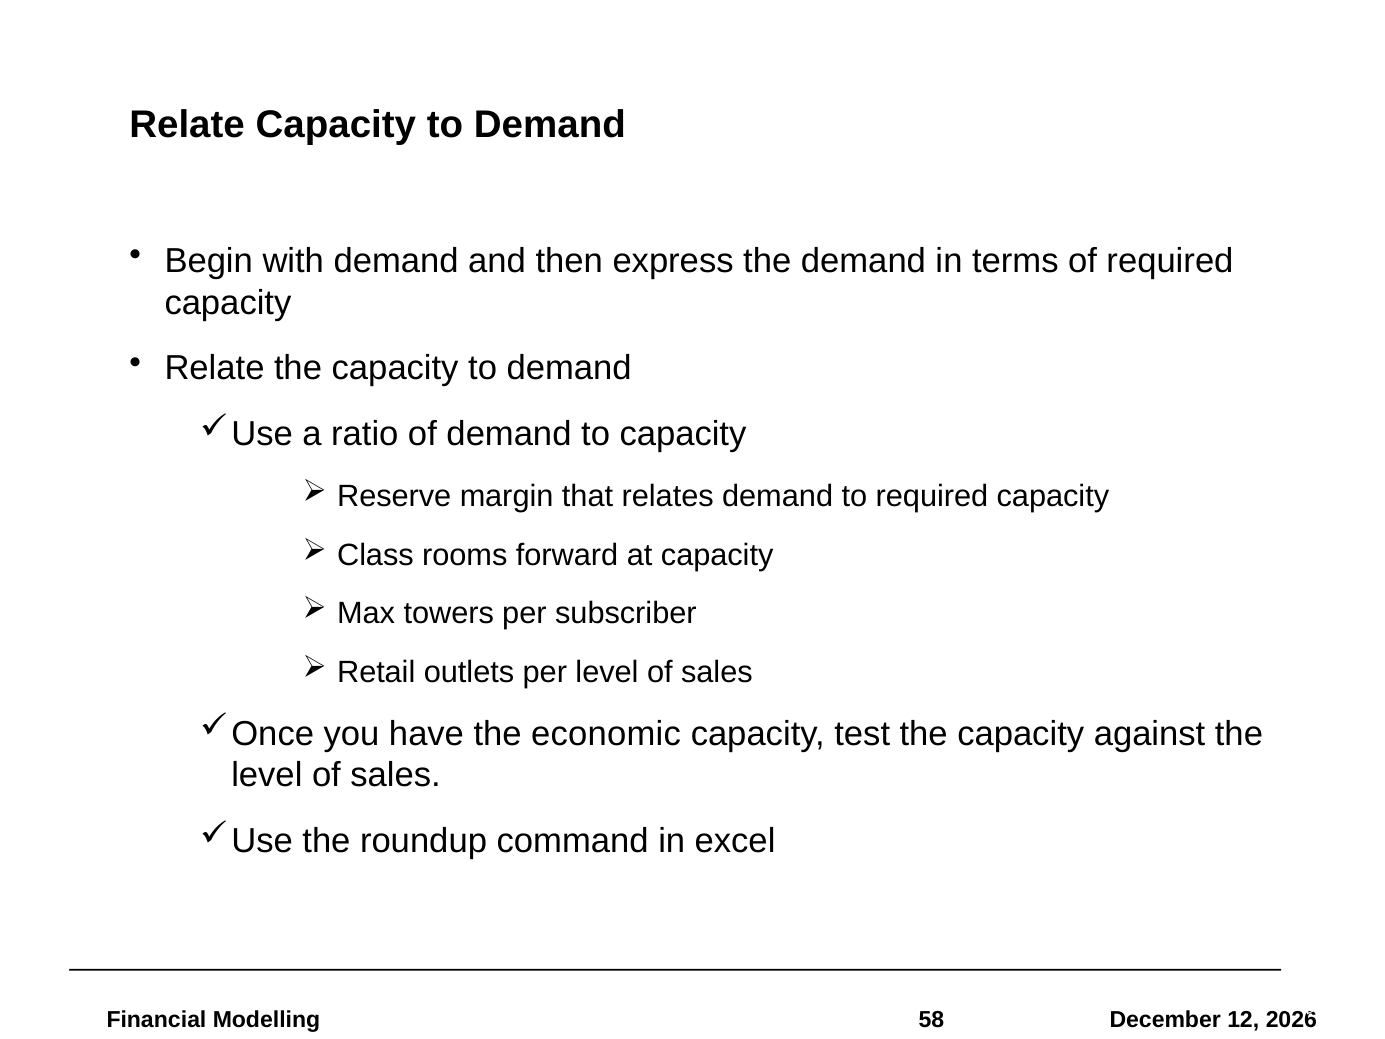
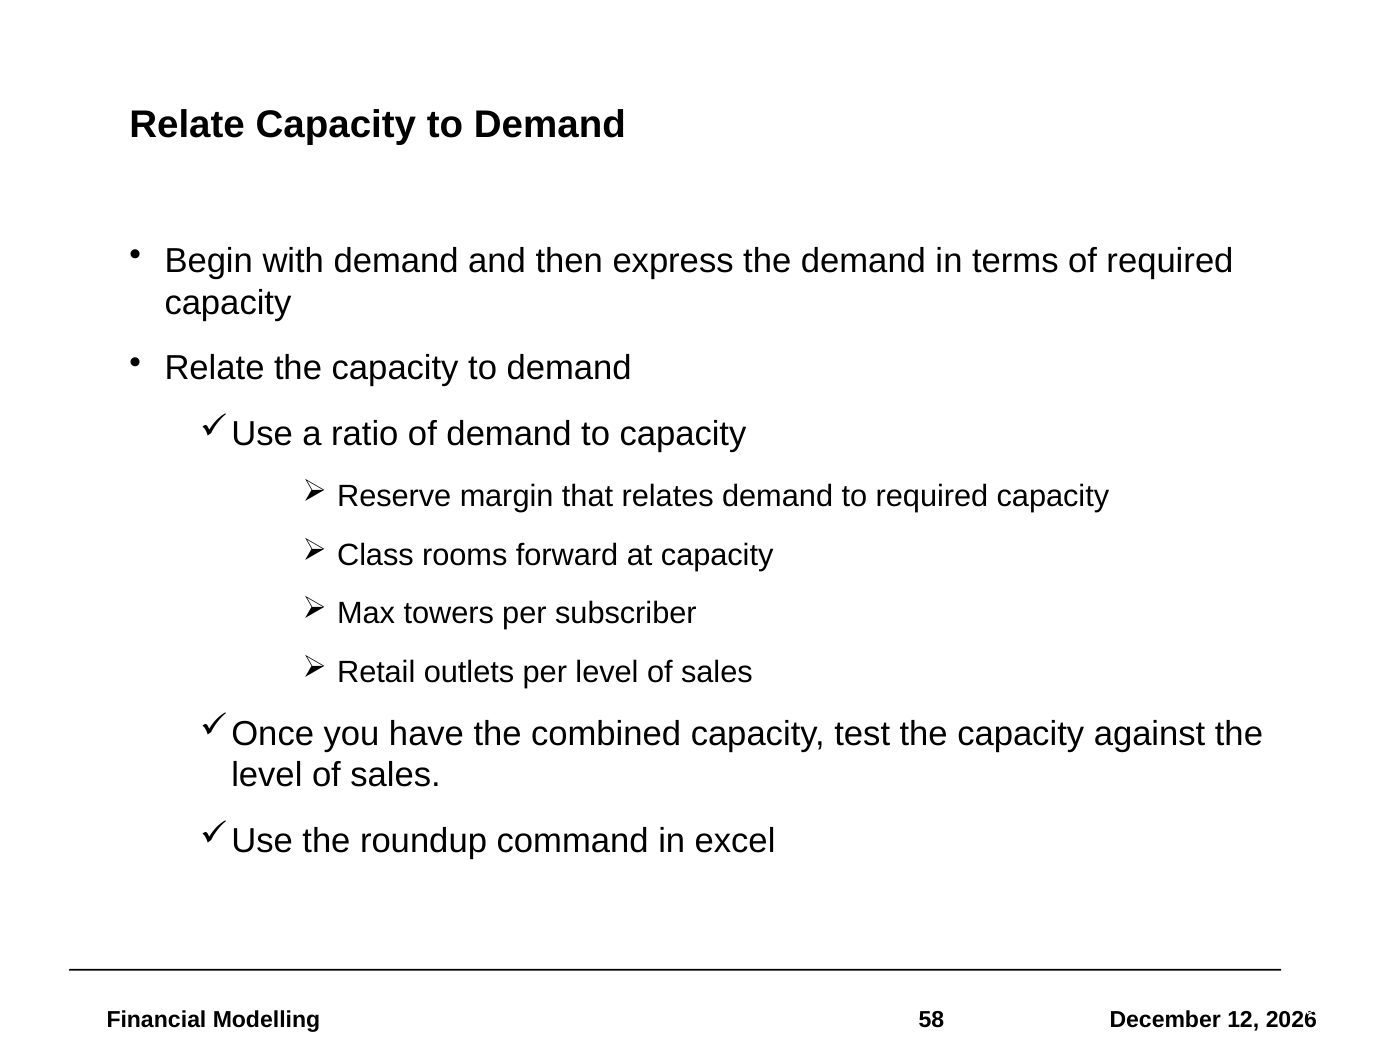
economic: economic -> combined
